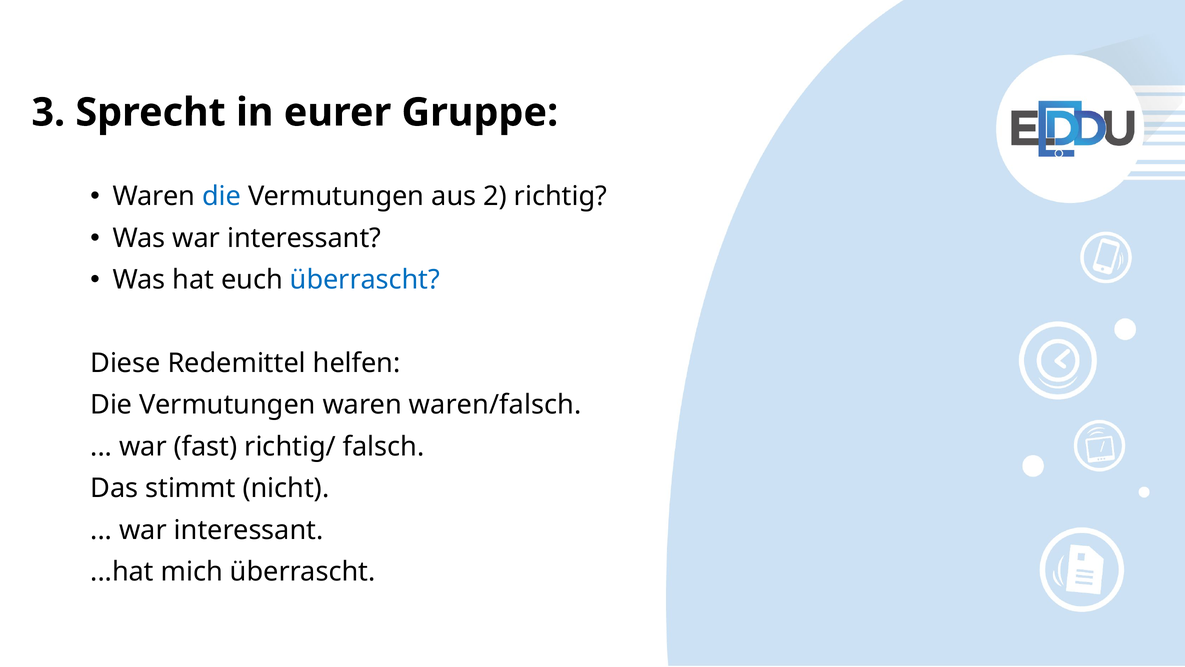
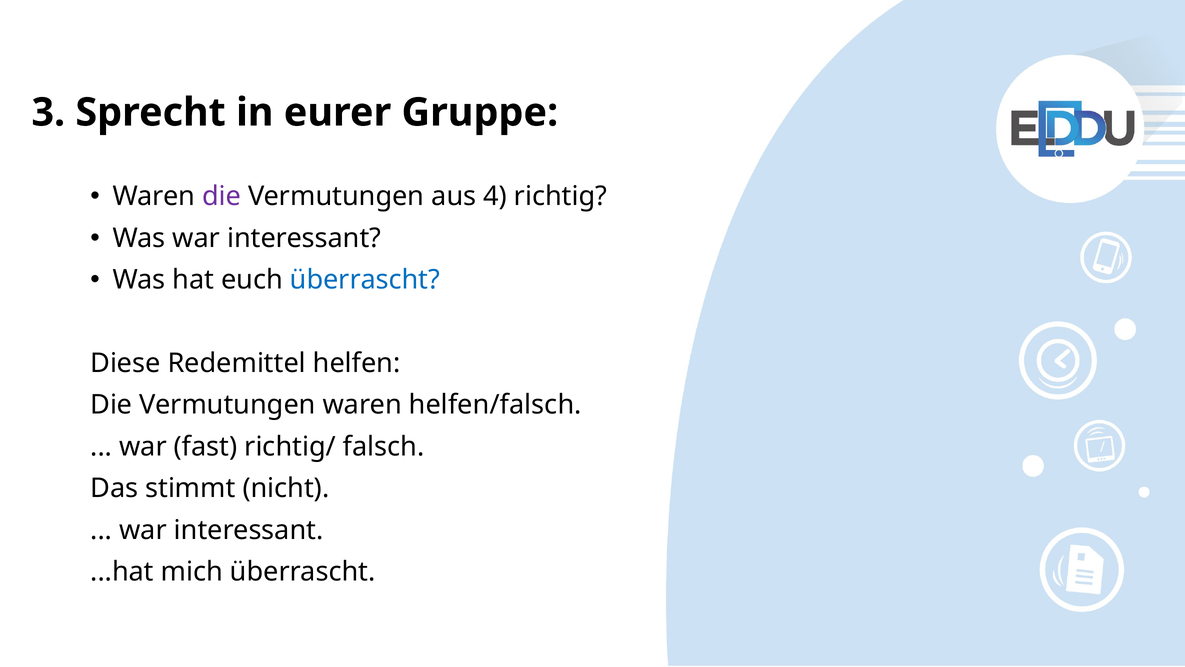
die at (221, 196) colour: blue -> purple
2: 2 -> 4
waren/falsch: waren/falsch -> helfen/falsch
